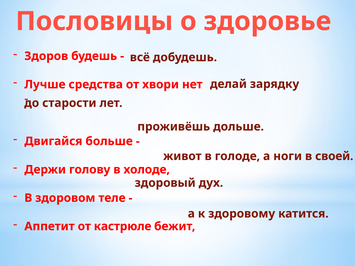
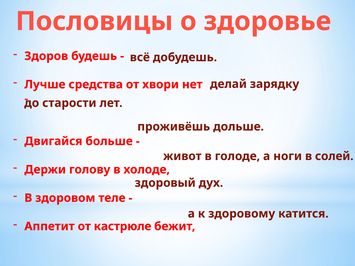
своей: своей -> солей
